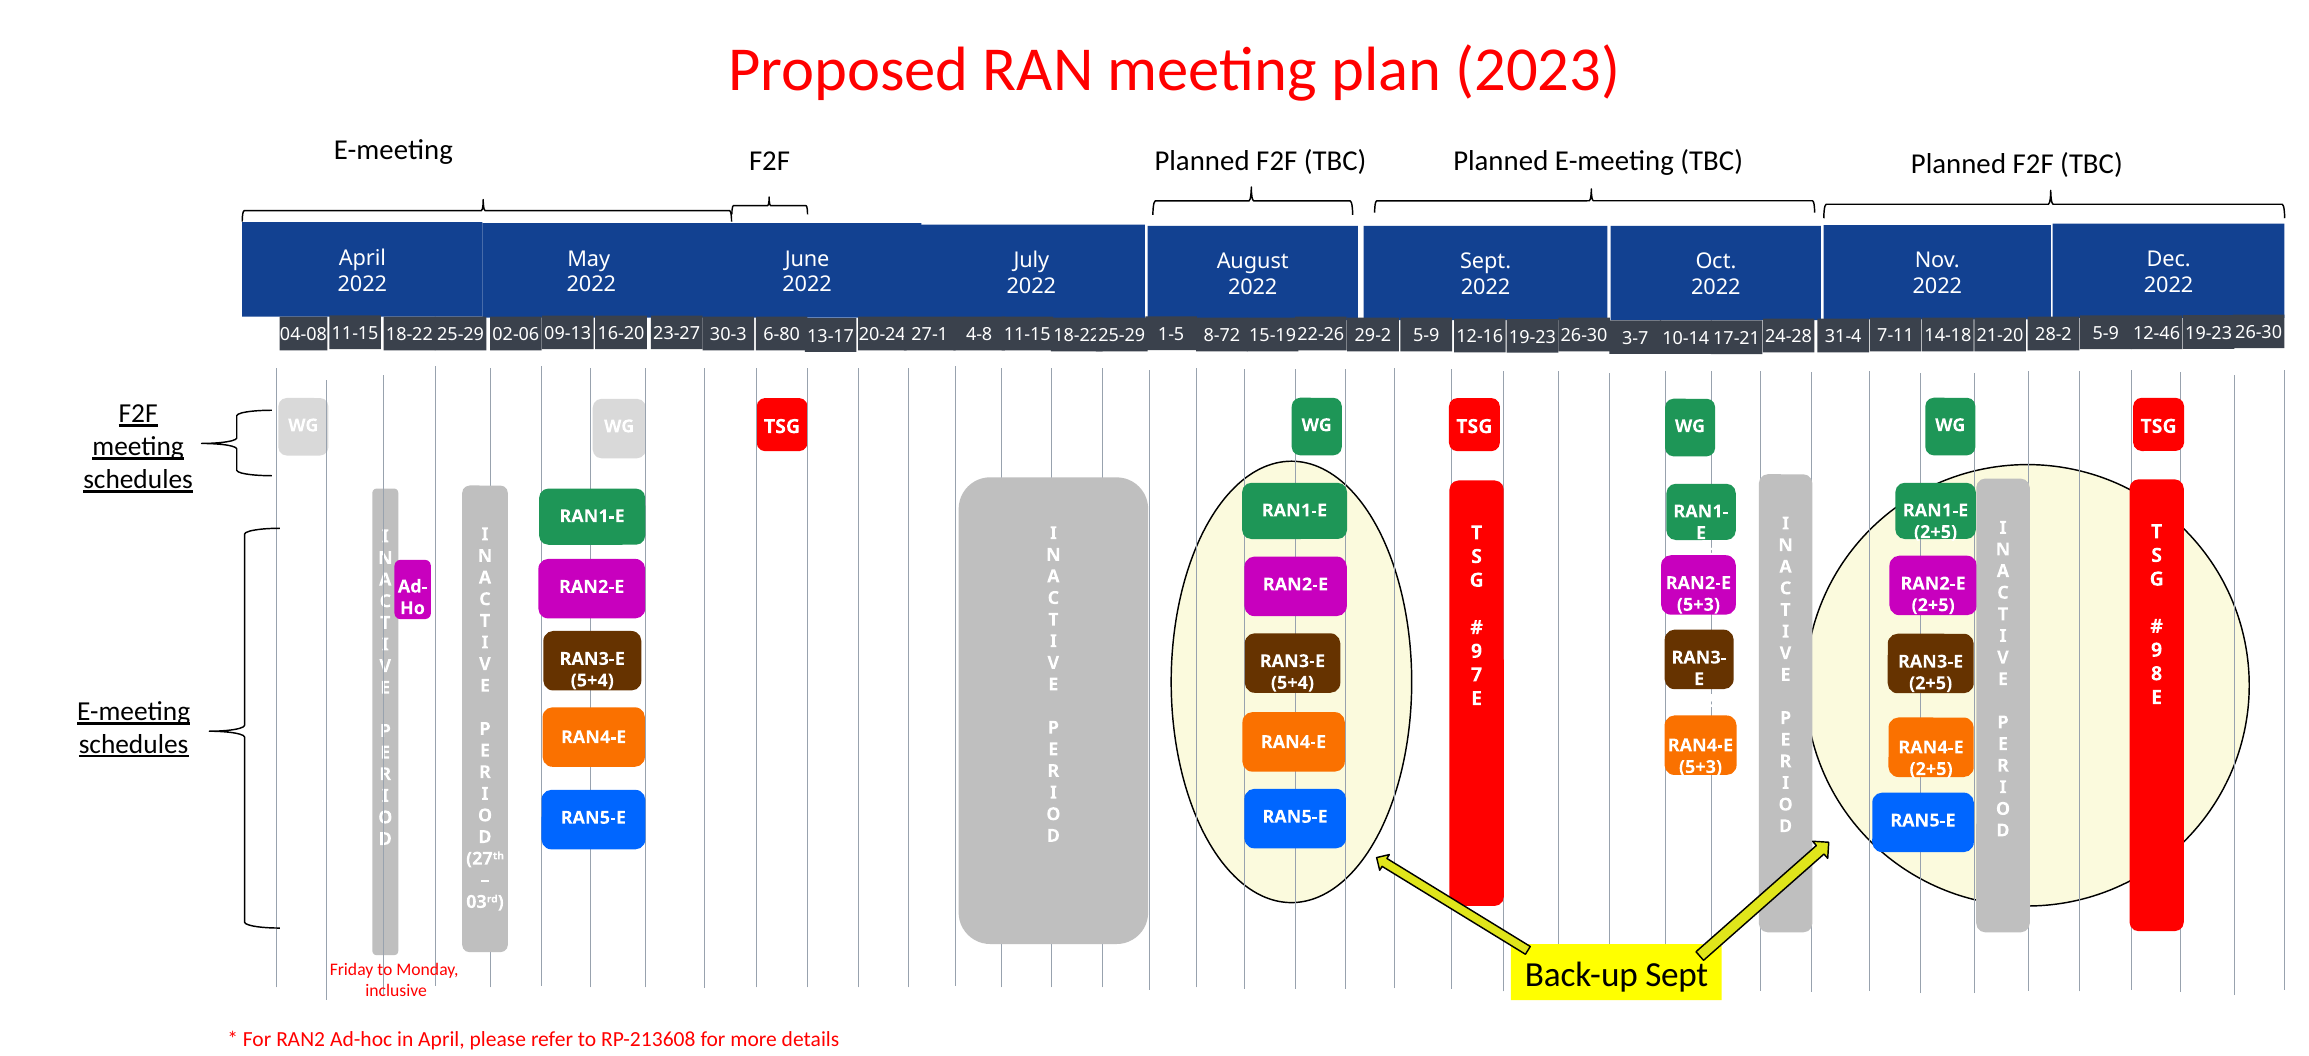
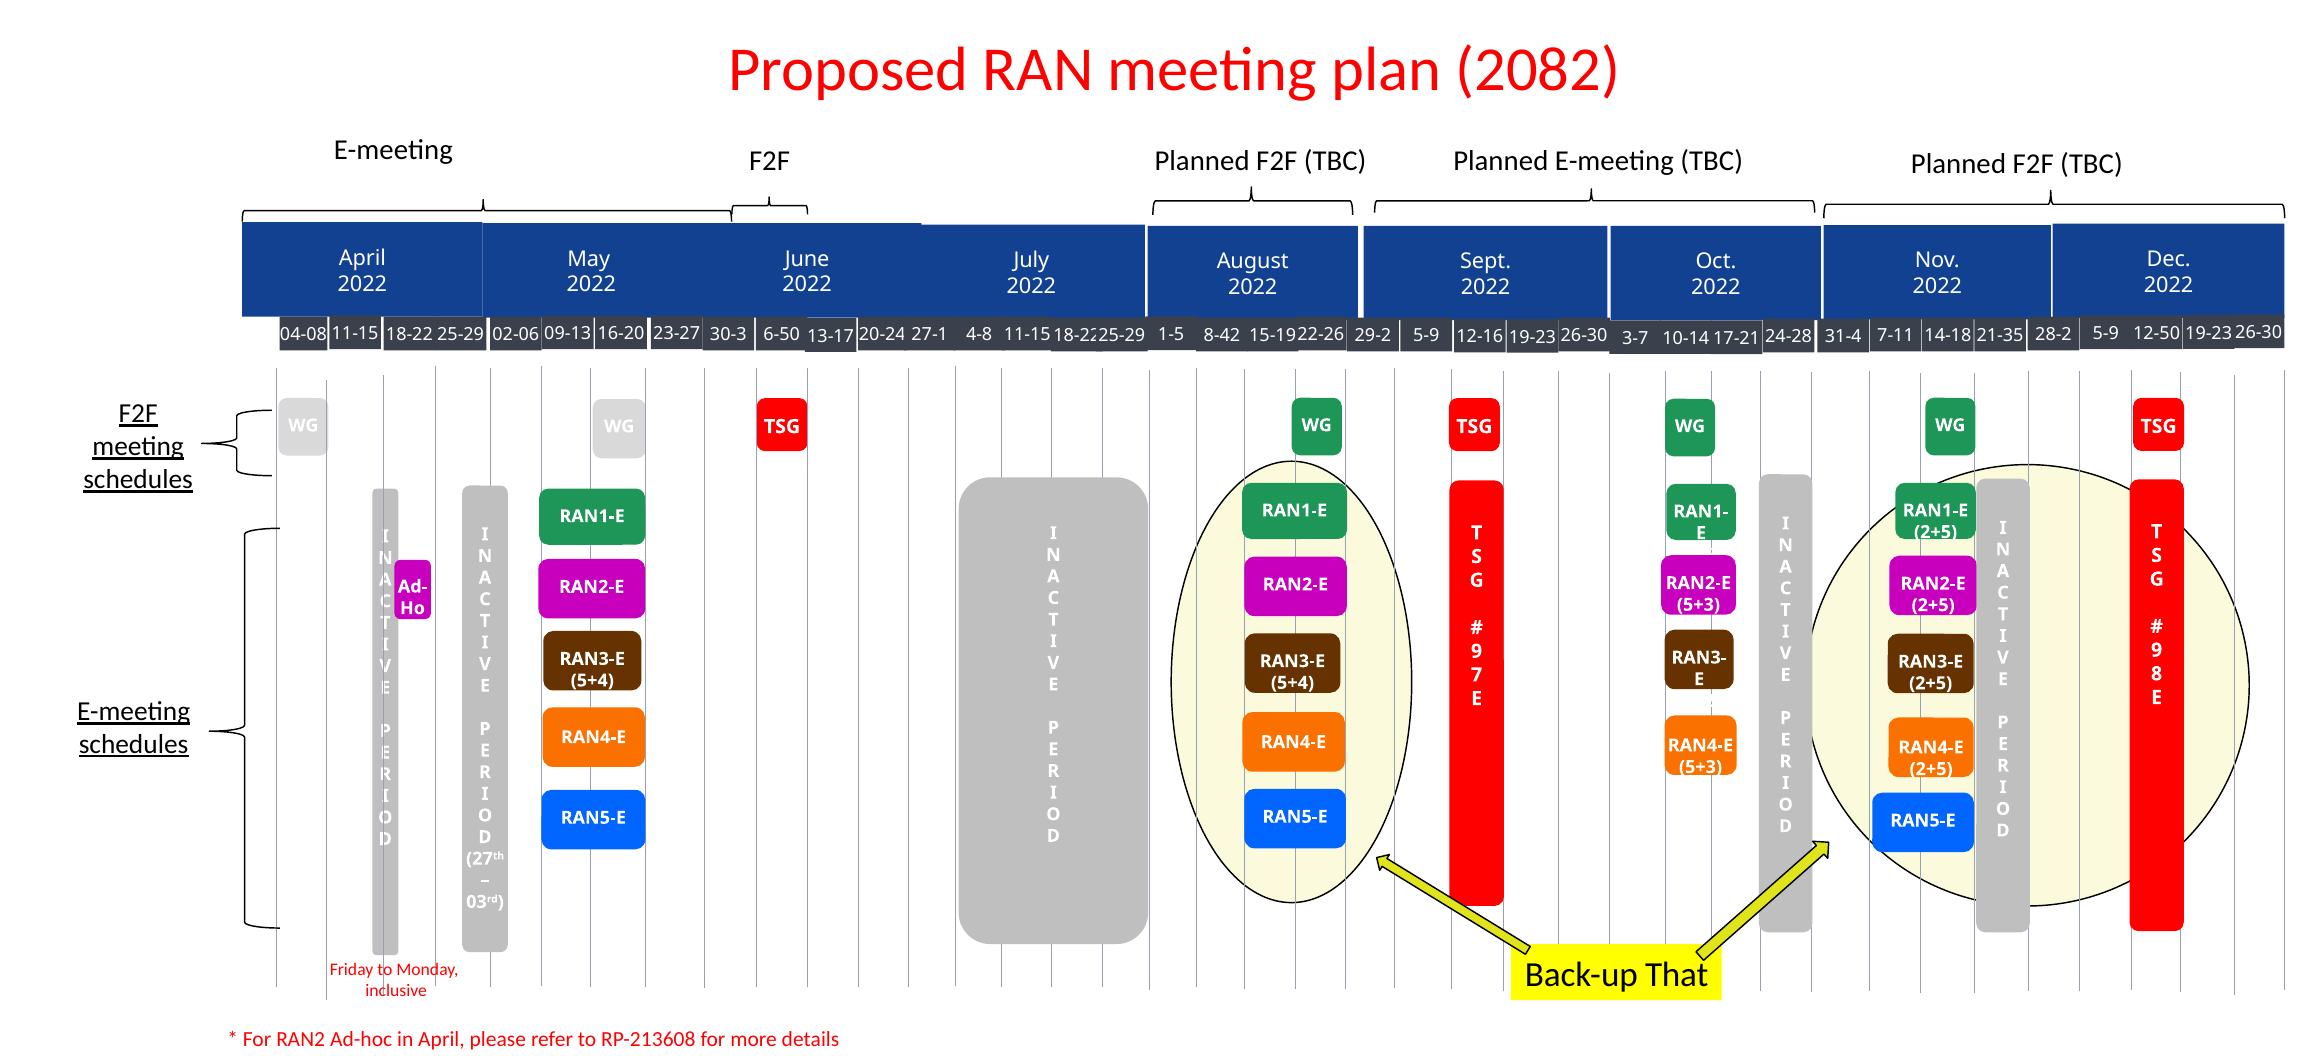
2023: 2023 -> 2082
6-80: 6-80 -> 6-50
8-72: 8-72 -> 8-42
21-20: 21-20 -> 21-35
12-46: 12-46 -> 12-50
Back-up Sept: Sept -> That
